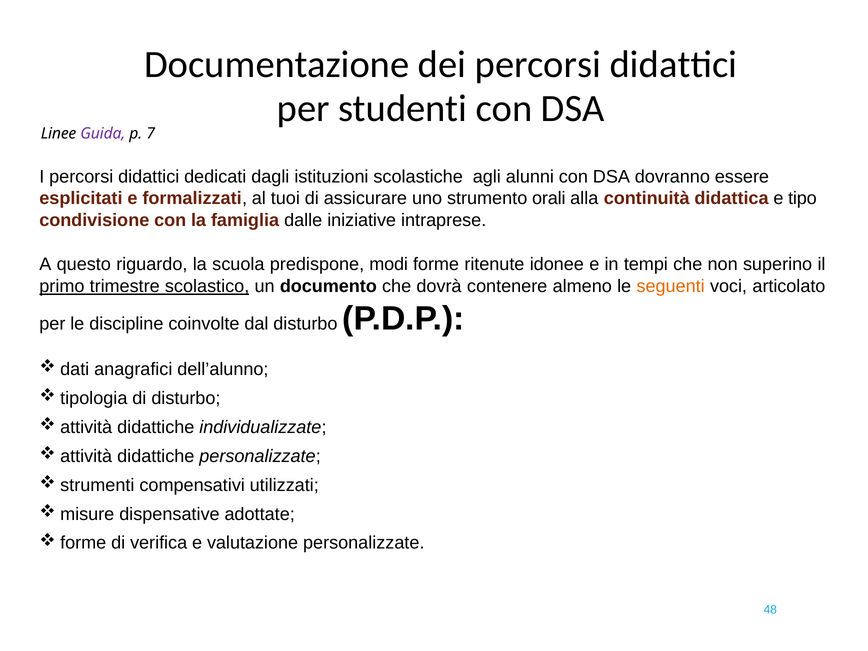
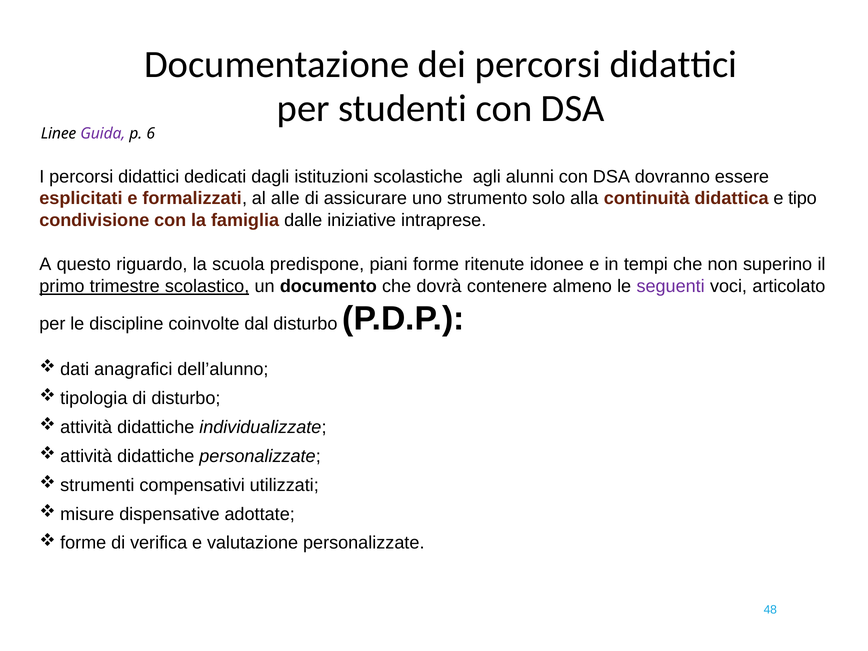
7: 7 -> 6
tuoi: tuoi -> alle
orali: orali -> solo
modi: modi -> piani
seguenti colour: orange -> purple
